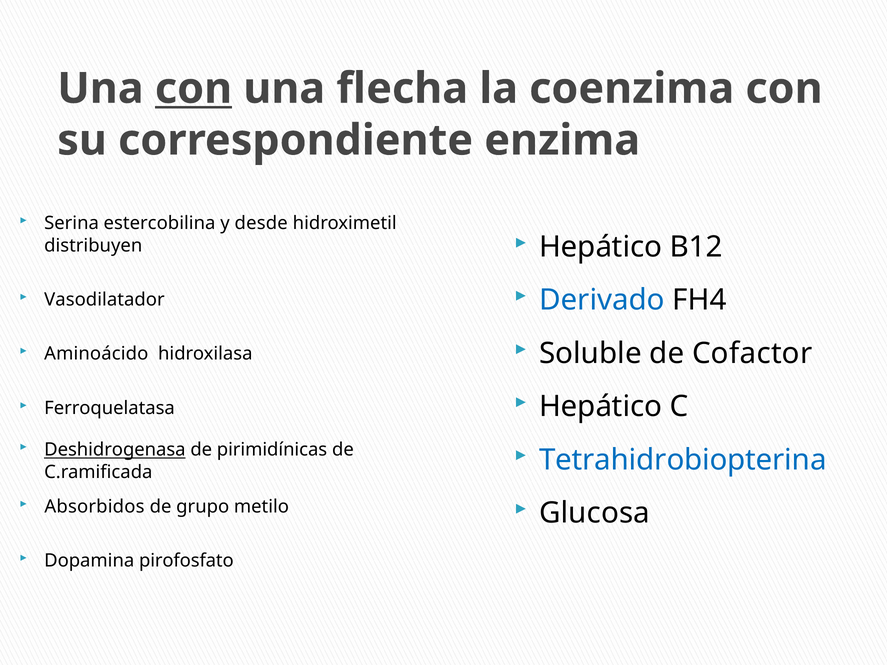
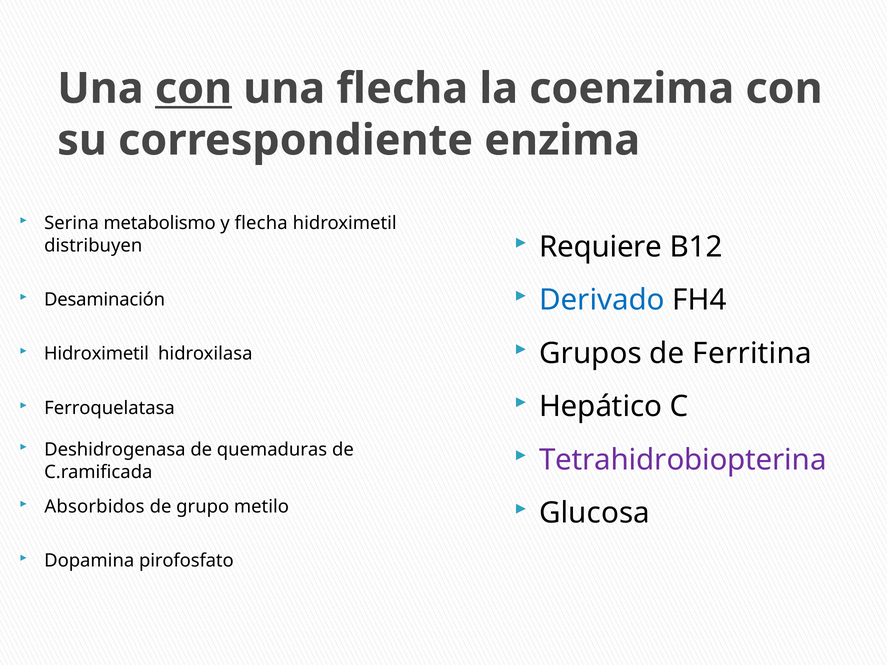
estercobilina: estercobilina -> metabolismo
y desde: desde -> flecha
Hepático at (601, 247): Hepático -> Requiere
Vasodilatador: Vasodilatador -> Desaminación
Soluble: Soluble -> Grupos
Cofactor: Cofactor -> Ferritina
Aminoácido at (96, 354): Aminoácido -> Hidroximetil
Deshidrogenasa underline: present -> none
pirimidínicas: pirimidínicas -> quemaduras
Tetrahidrobiopterina colour: blue -> purple
